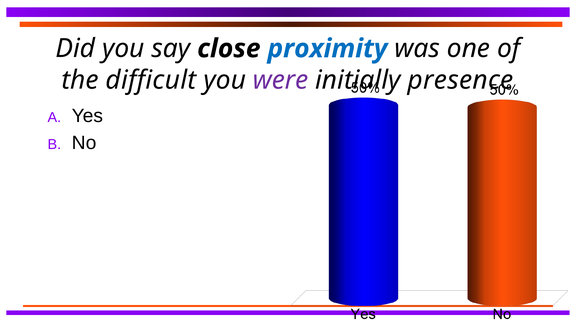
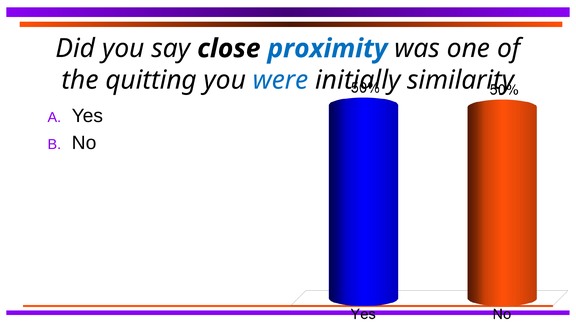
difficult: difficult -> quitting
were colour: purple -> blue
presence: presence -> similarity
